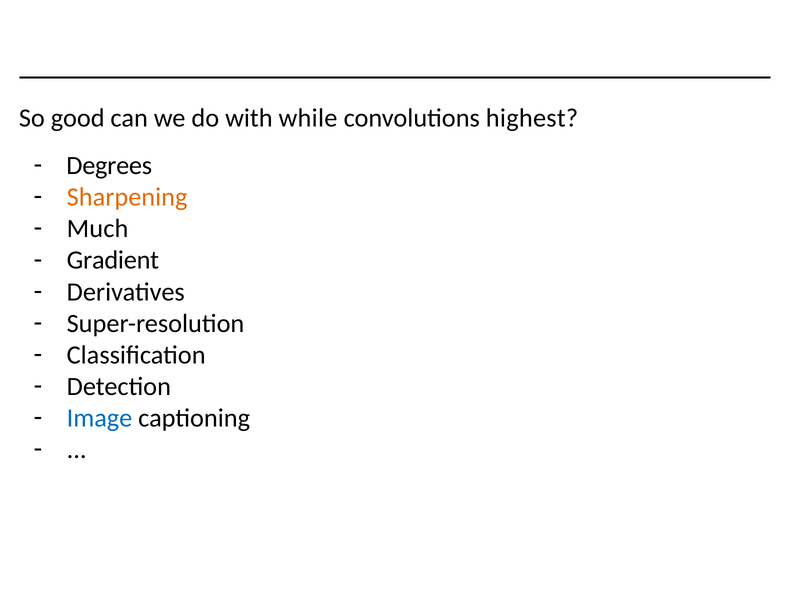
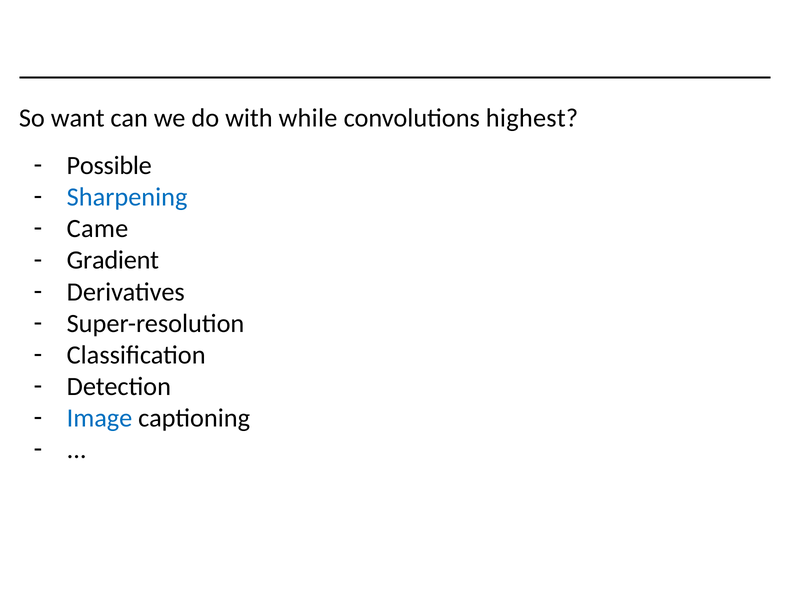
good: good -> want
Degrees: Degrees -> Possible
Sharpening colour: orange -> blue
Much: Much -> Came
